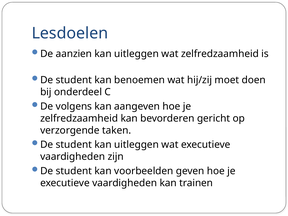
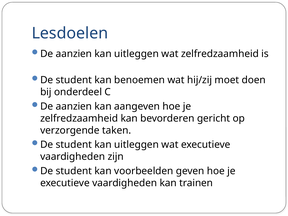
volgens at (74, 106): volgens -> aanzien
